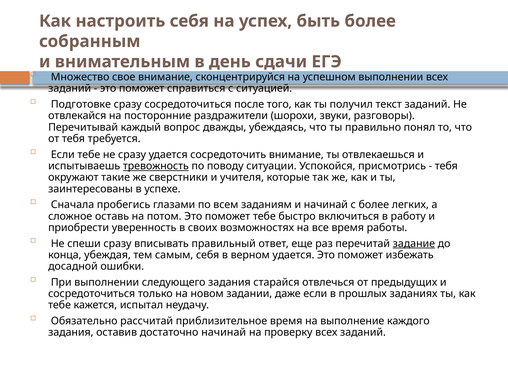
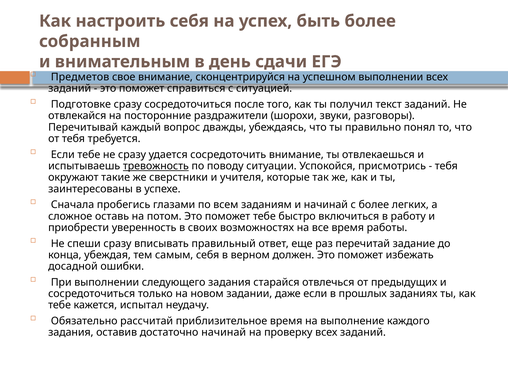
Множество: Множество -> Предметов
задание underline: present -> none
верном удается: удается -> должен
